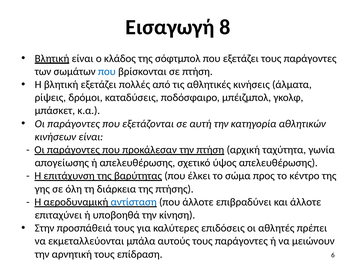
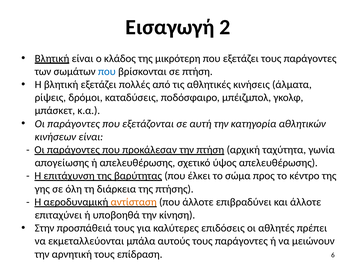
8: 8 -> 2
σόφτμπολ: σόφτμπολ -> μικρότερη
αντίσταση colour: blue -> orange
